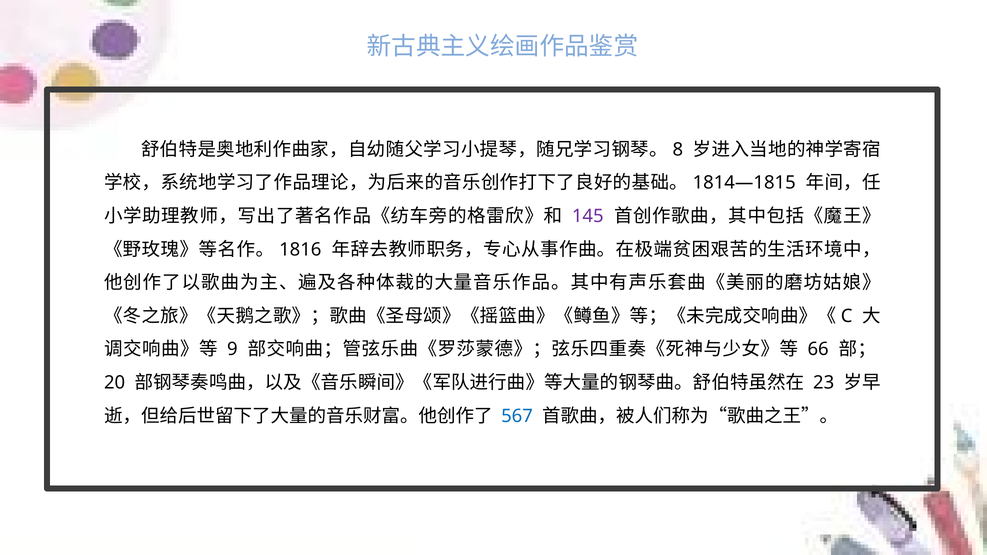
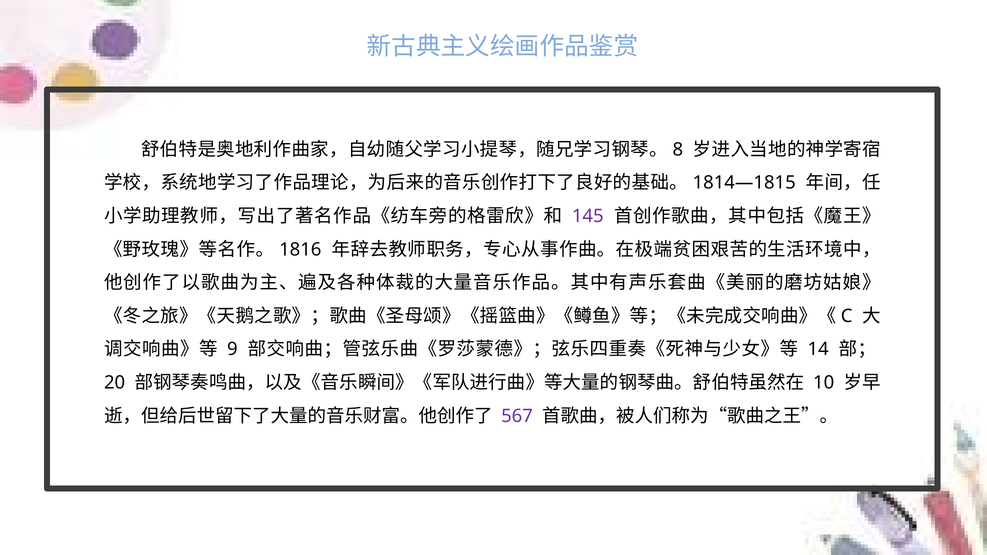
66: 66 -> 14
23: 23 -> 10
567 colour: blue -> purple
